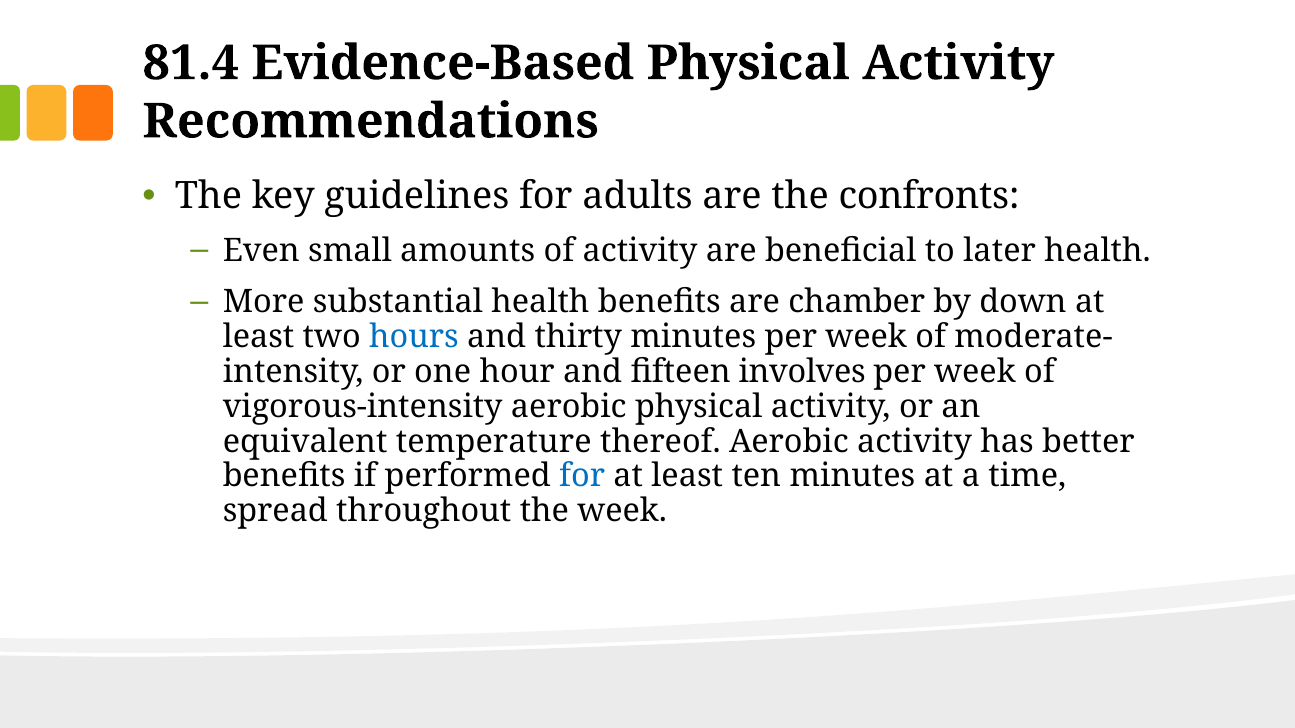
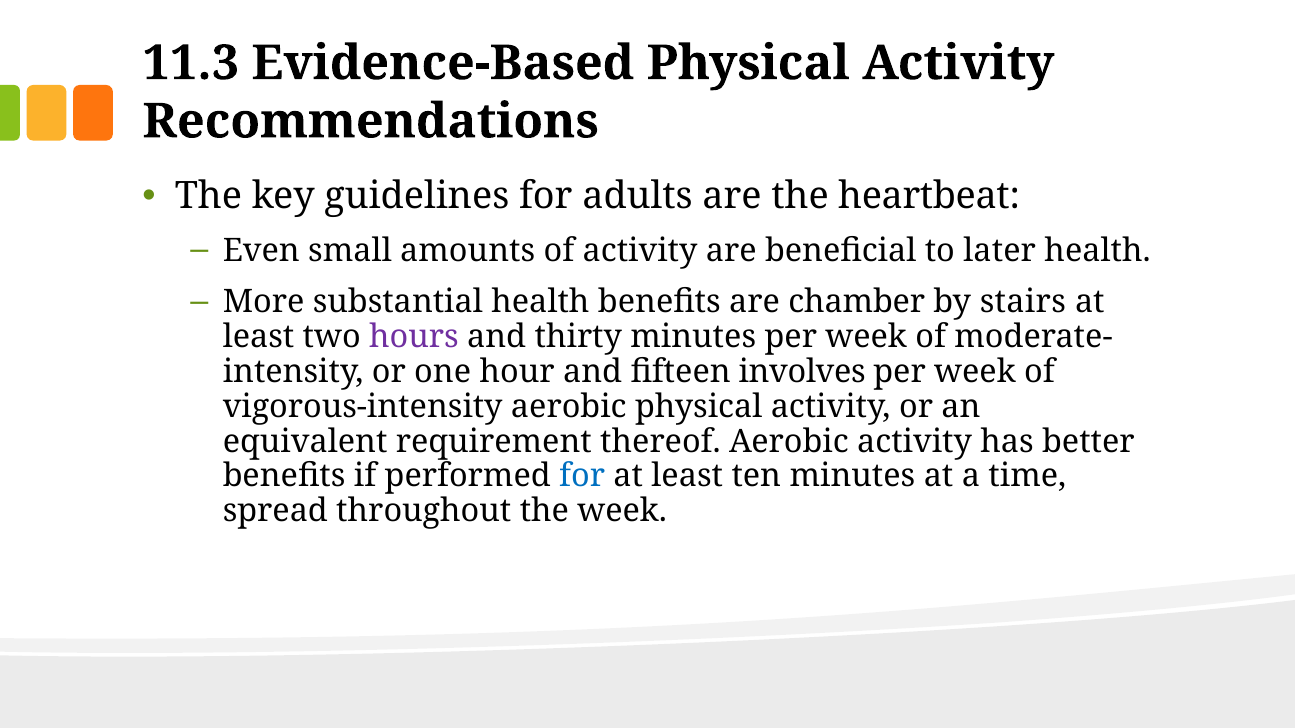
81.4: 81.4 -> 11.3
confronts: confronts -> heartbeat
down: down -> stairs
hours colour: blue -> purple
temperature: temperature -> requirement
